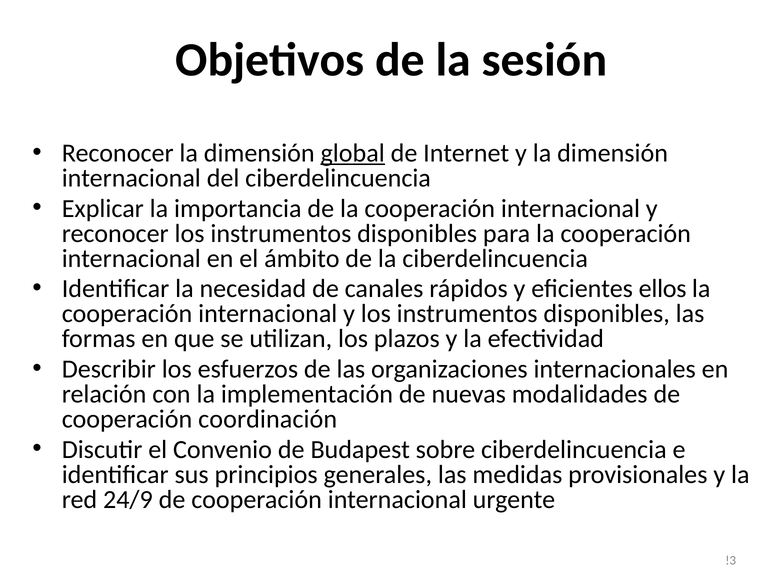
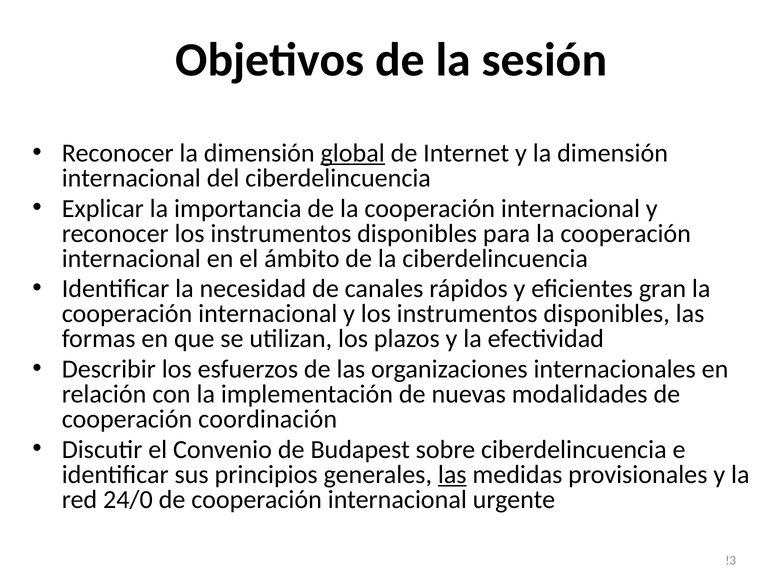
ellos: ellos -> gran
las at (452, 475) underline: none -> present
24/9: 24/9 -> 24/0
